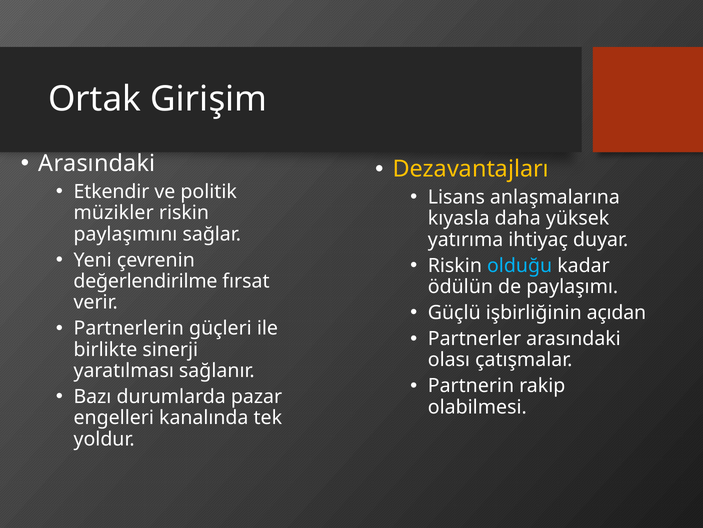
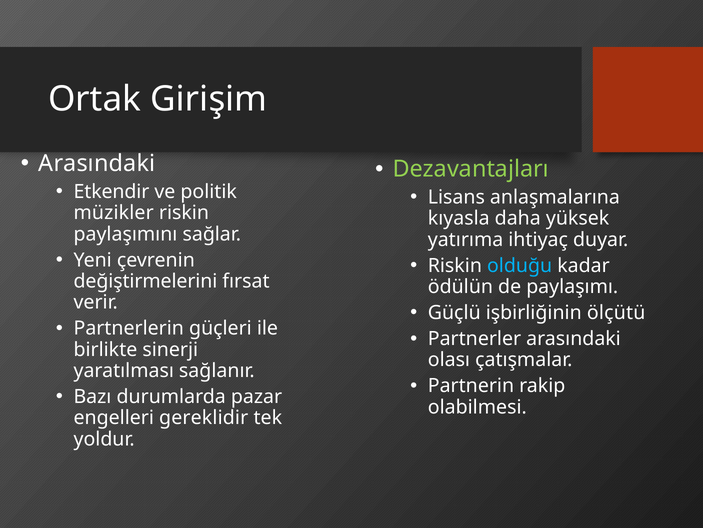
Dezavantajları colour: yellow -> light green
değerlendirilme: değerlendirilme -> değiştirmelerini
açıdan: açıdan -> ölçütü
kanalında: kanalında -> gereklidir
